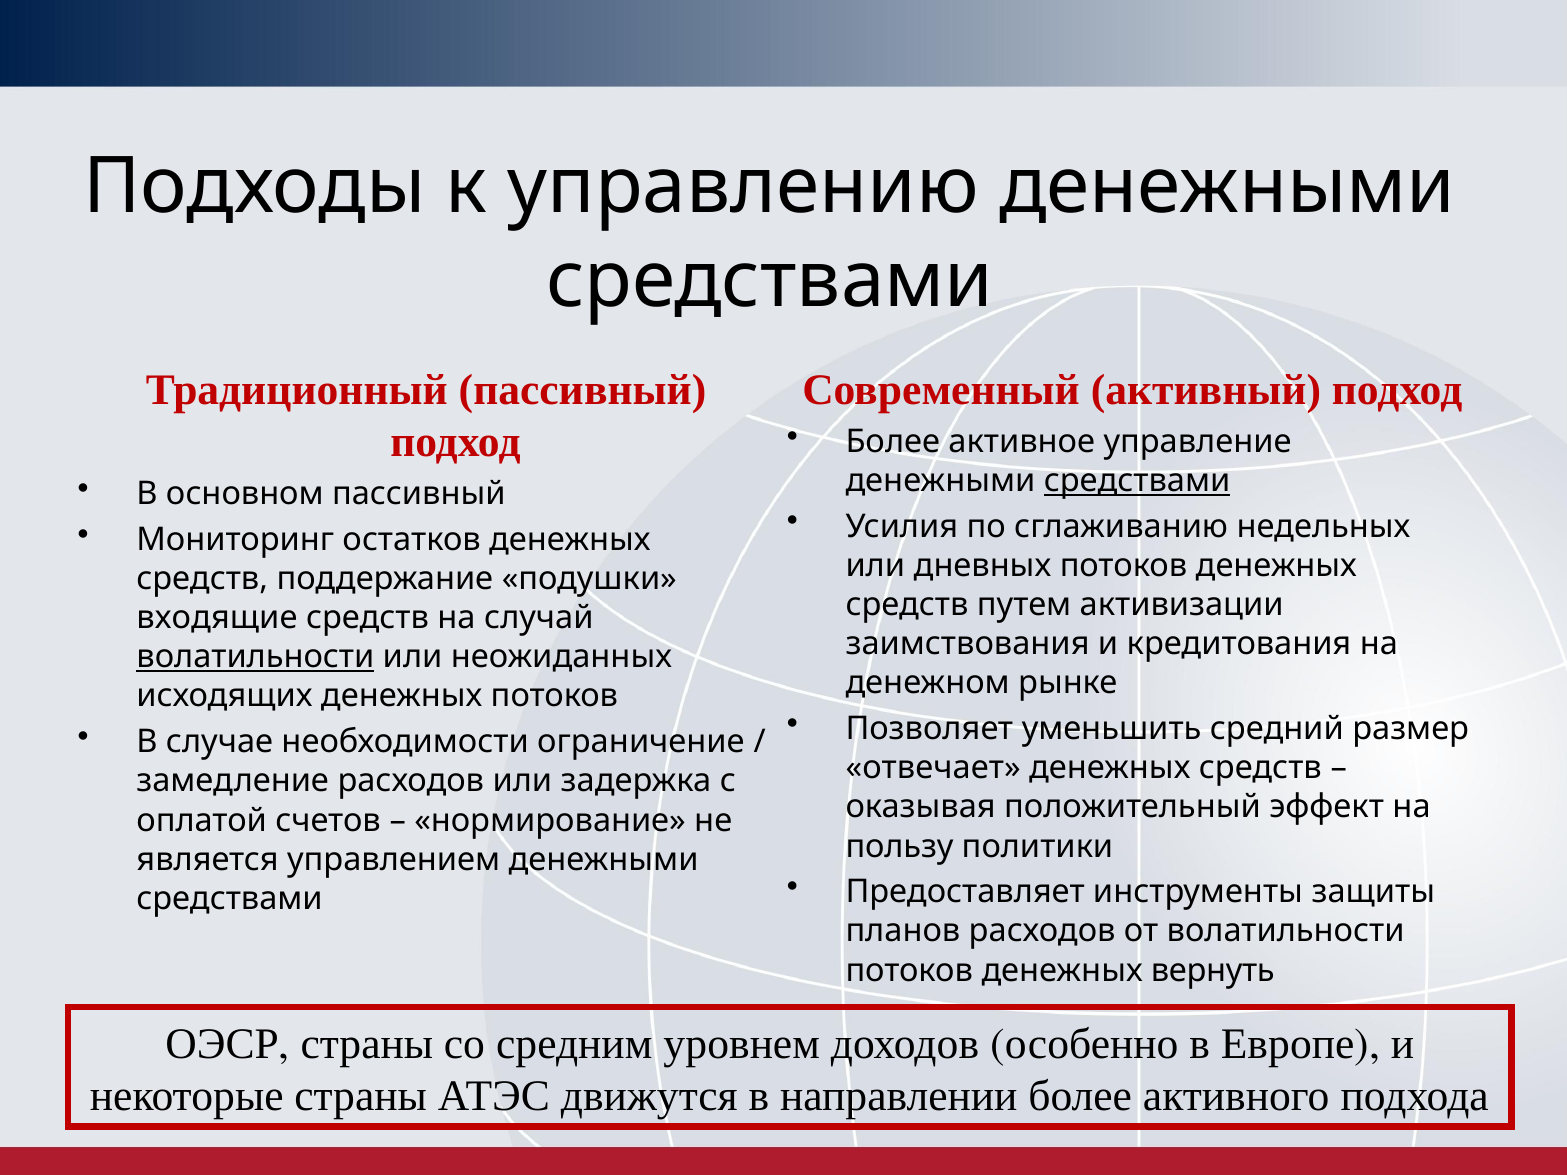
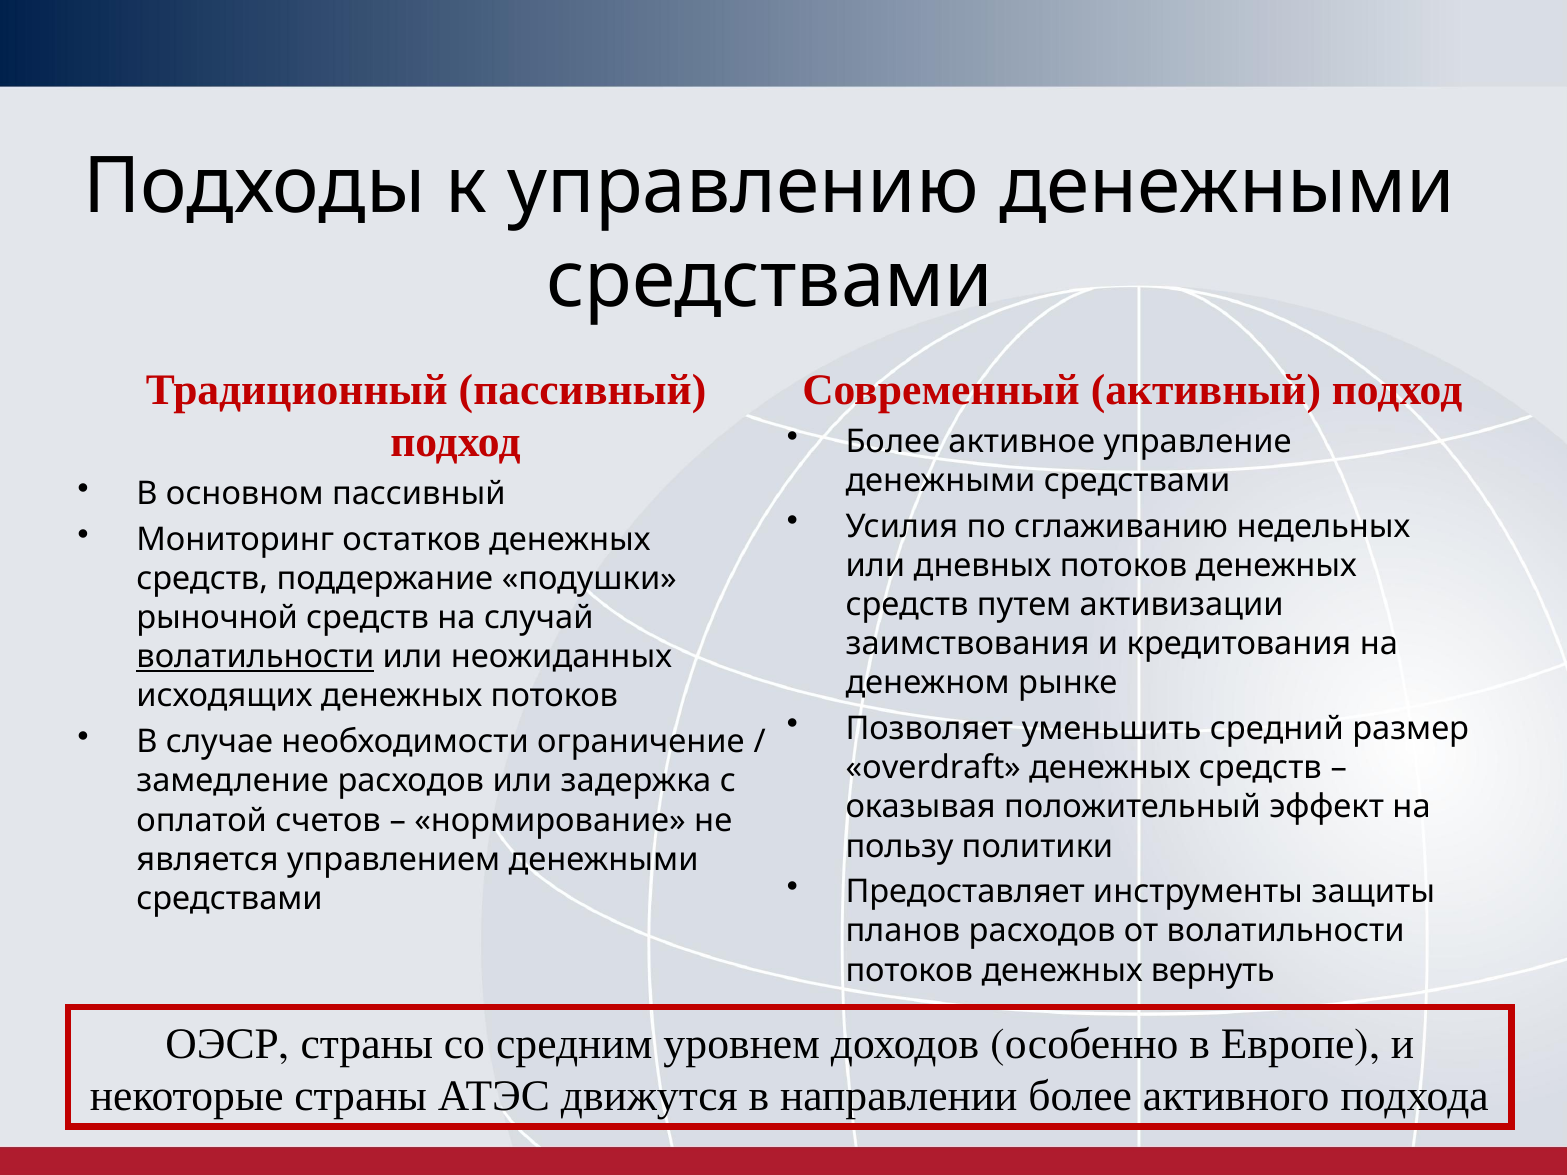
средствами at (1137, 481) underline: present -> none
входящие: входящие -> рыночной
отвечает: отвечает -> overdraft
